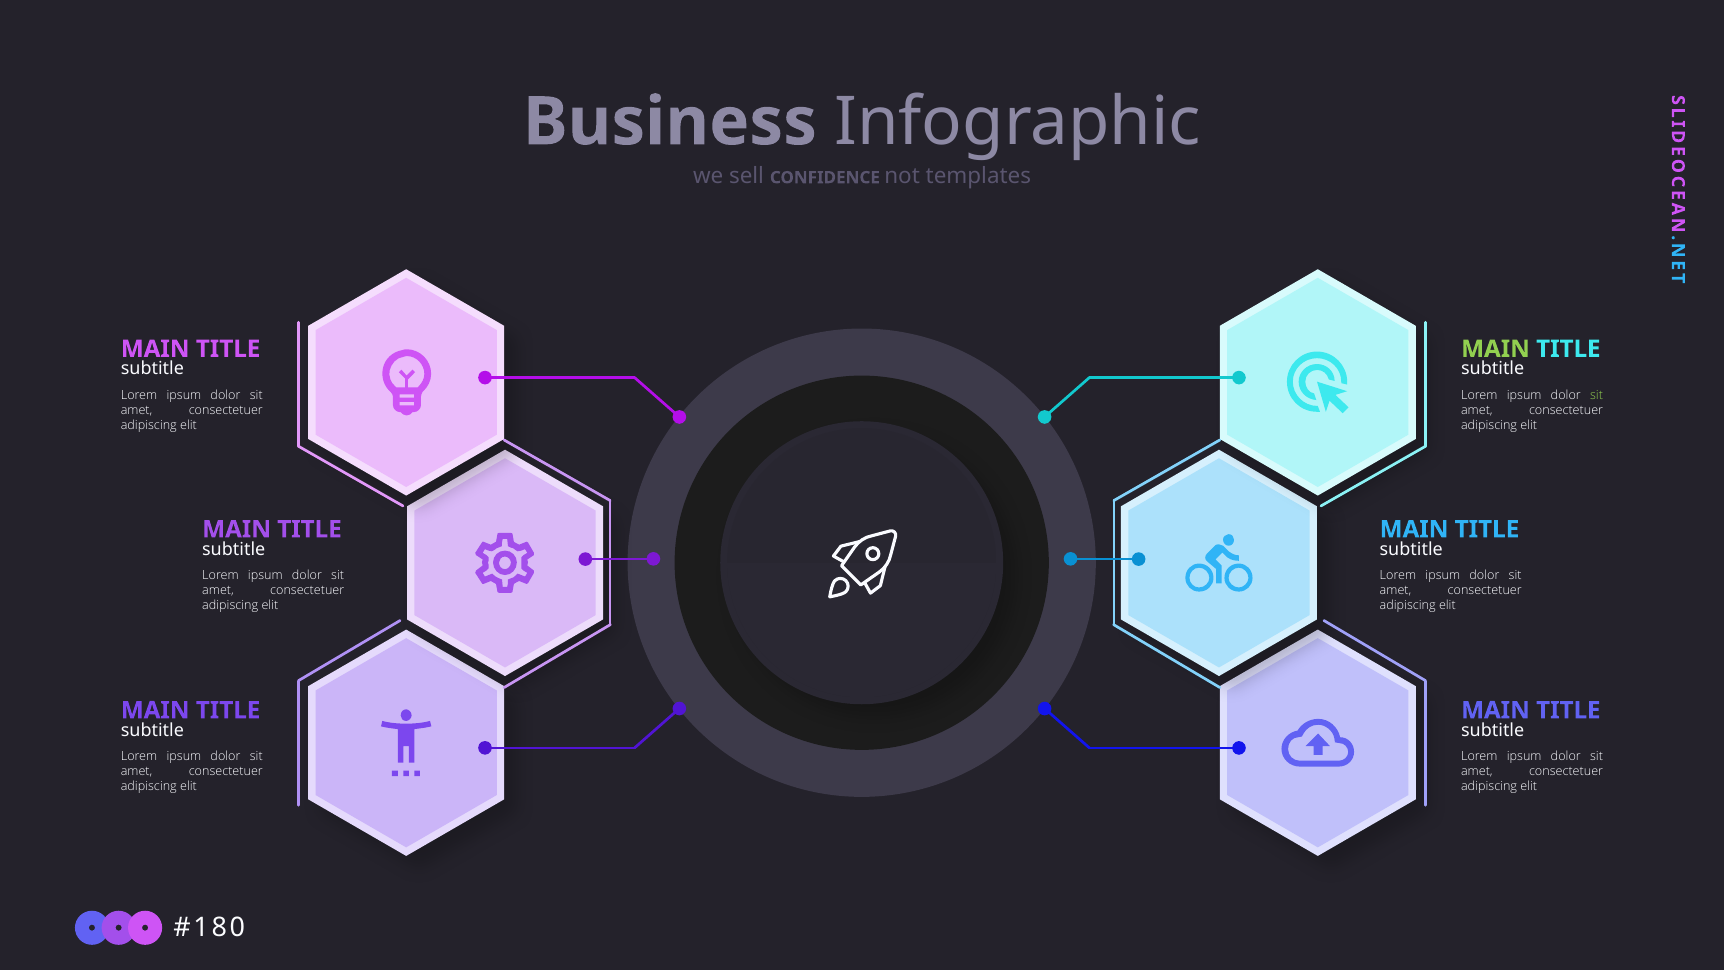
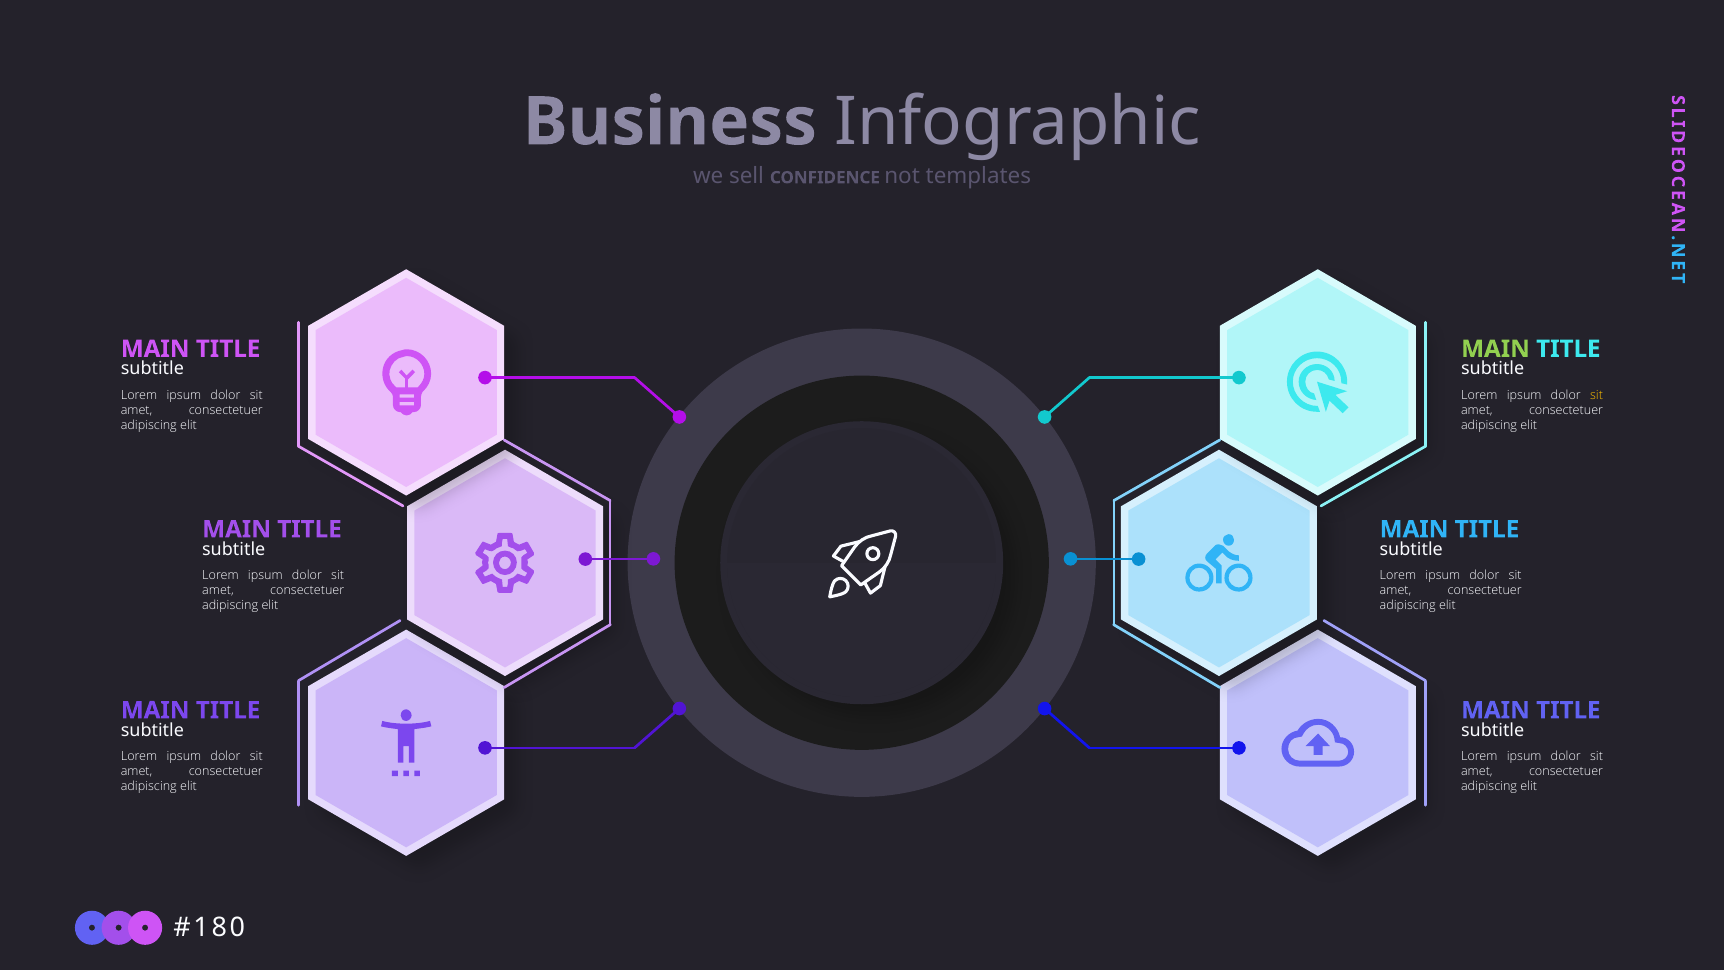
sit at (1597, 395) colour: light green -> yellow
